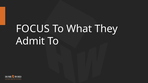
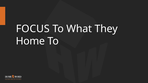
Admit: Admit -> Home
